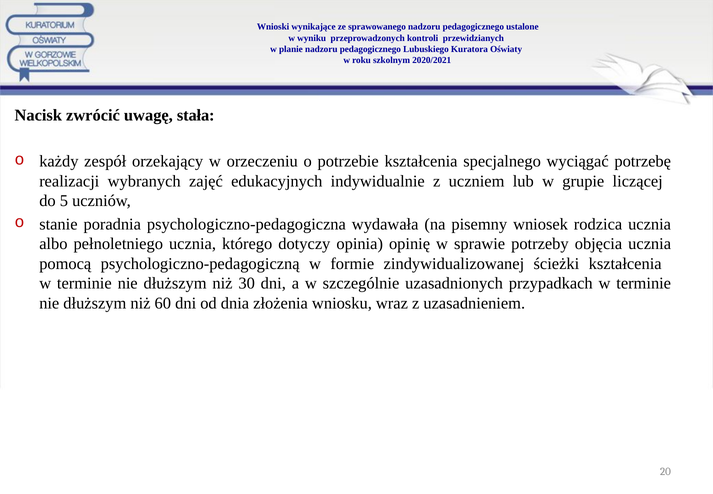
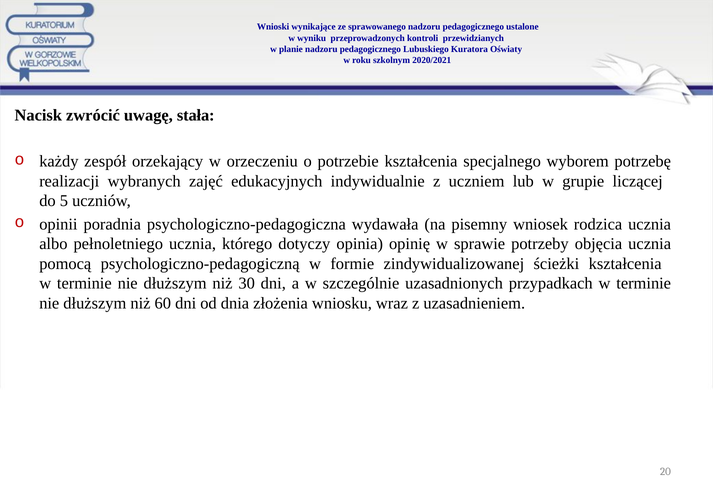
wyciągać: wyciągać -> wyborem
stanie: stanie -> opinii
